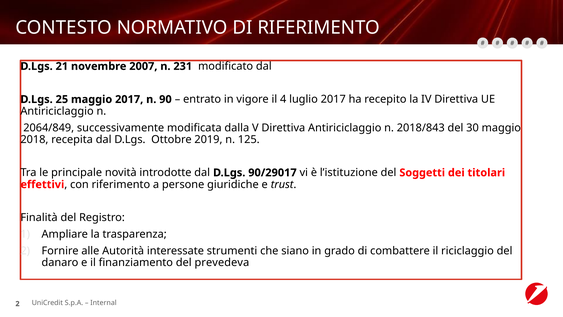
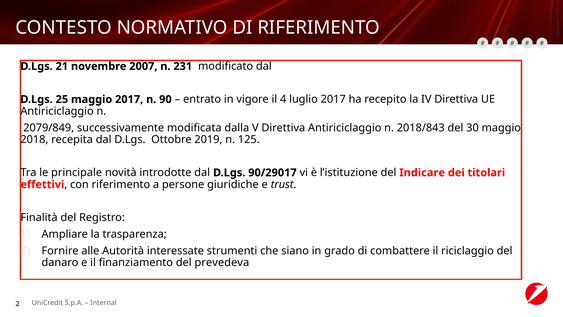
2064/849: 2064/849 -> 2079/849
Soggetti: Soggetti -> Indicare
